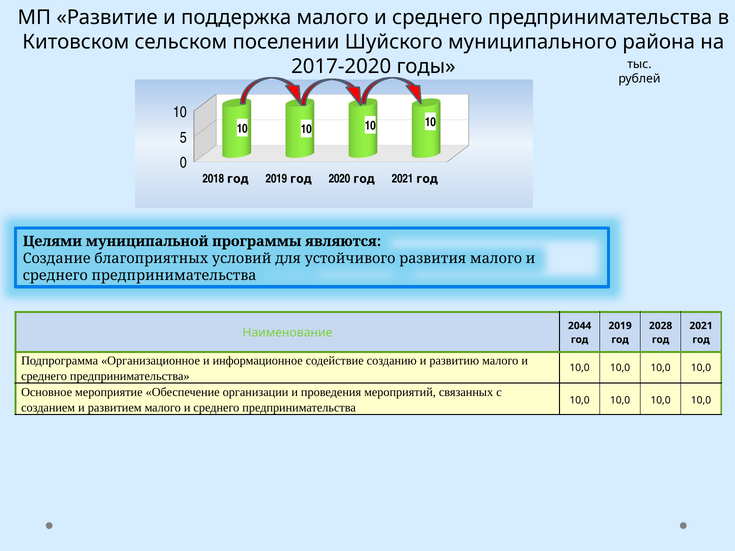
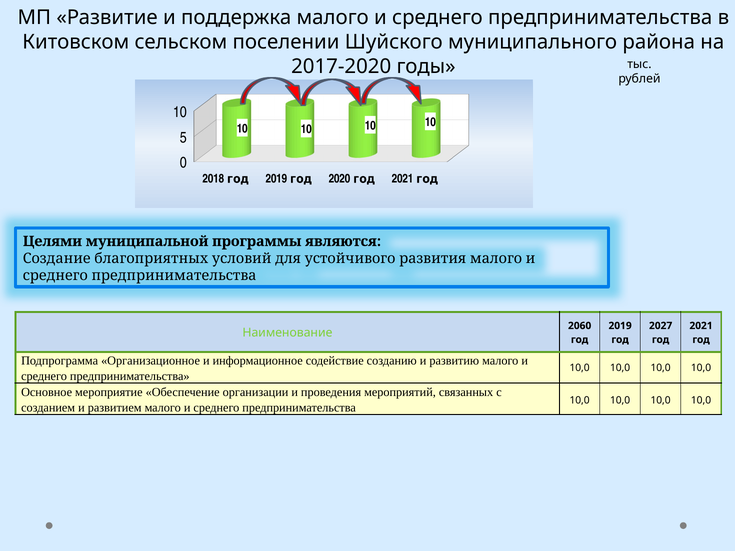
2044: 2044 -> 2060
2028: 2028 -> 2027
